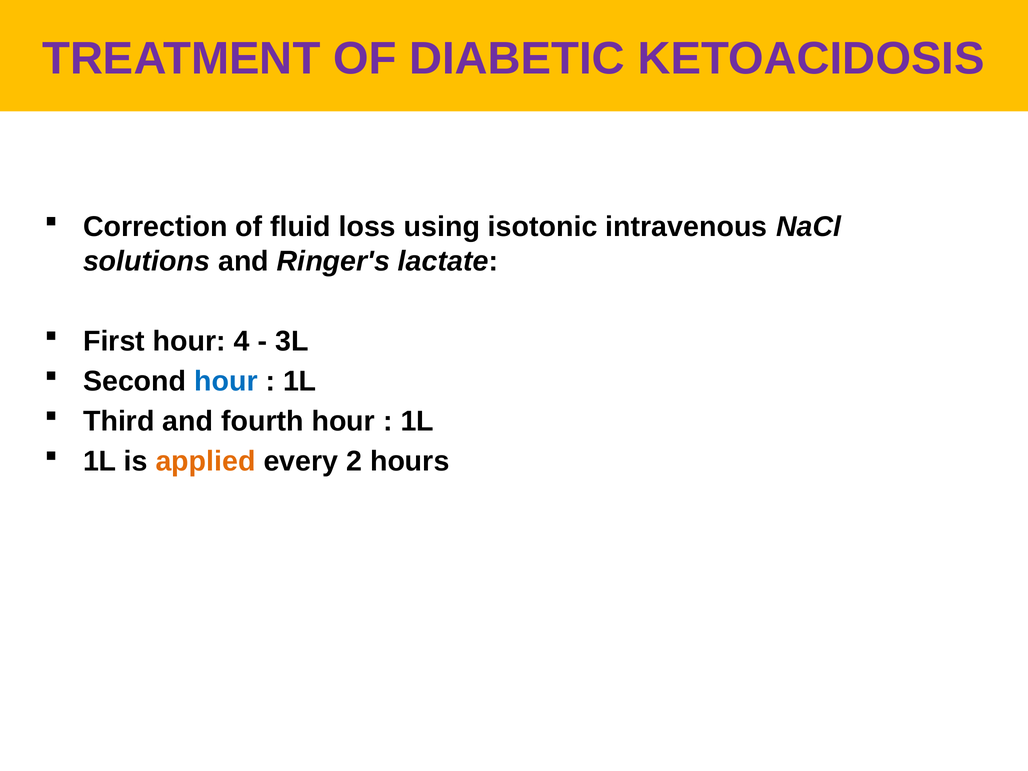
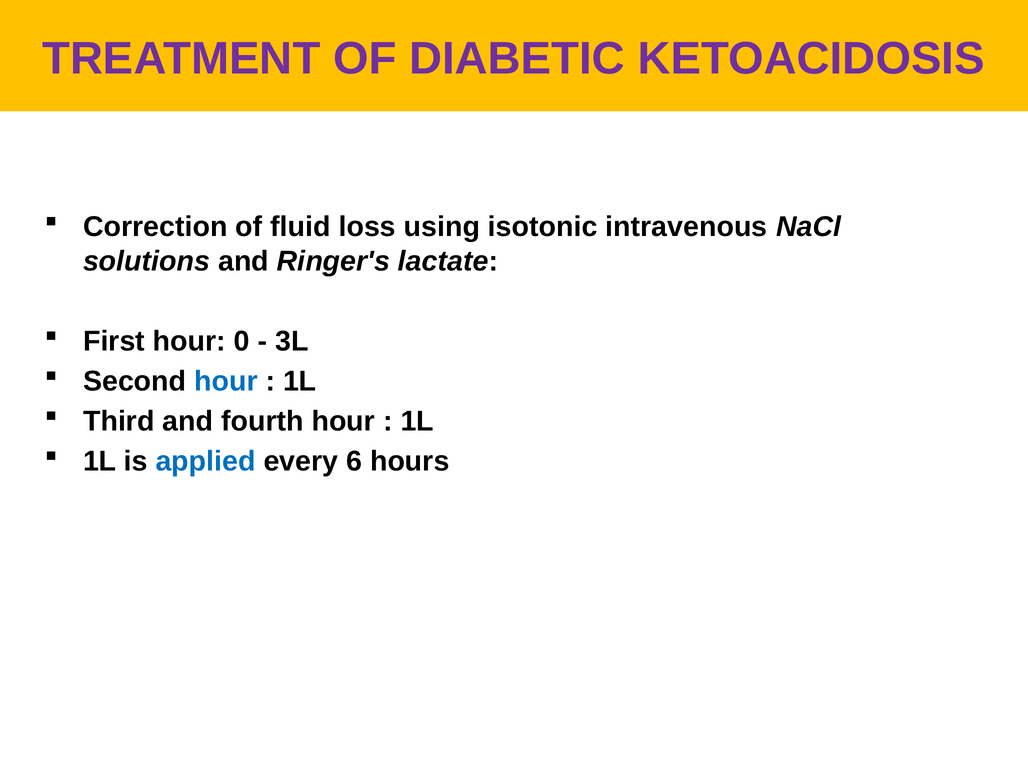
4: 4 -> 0
applied colour: orange -> blue
2: 2 -> 6
